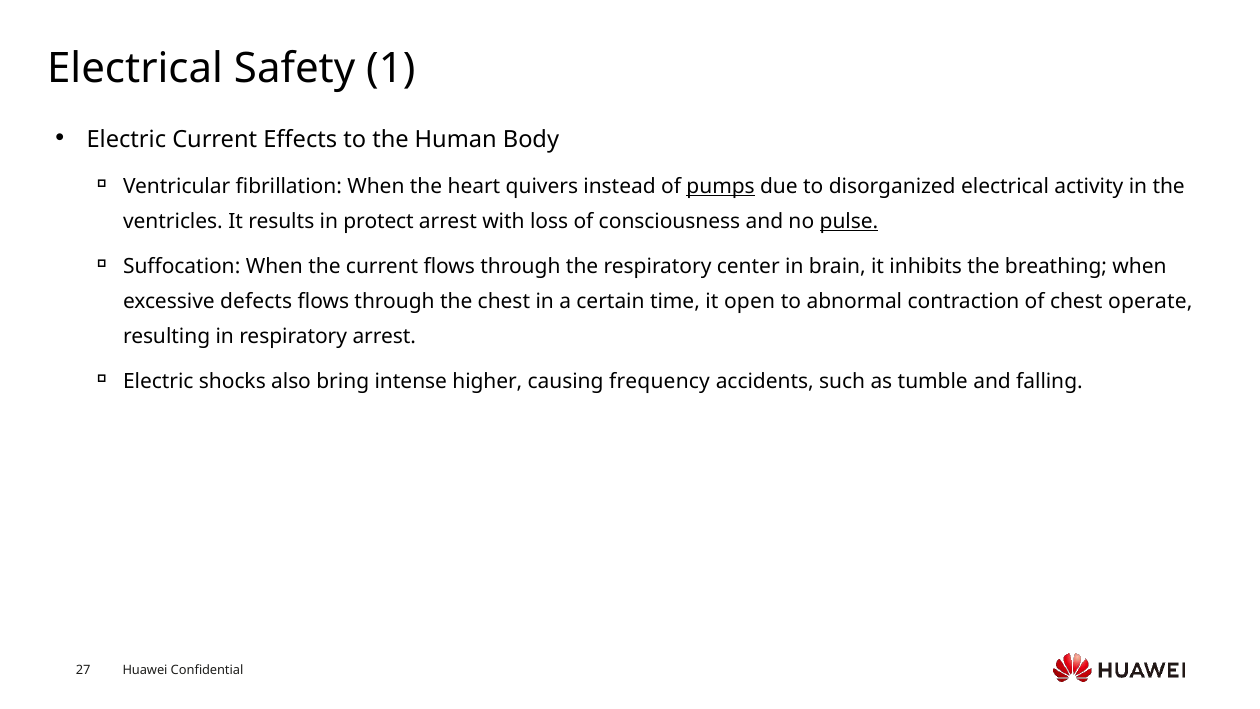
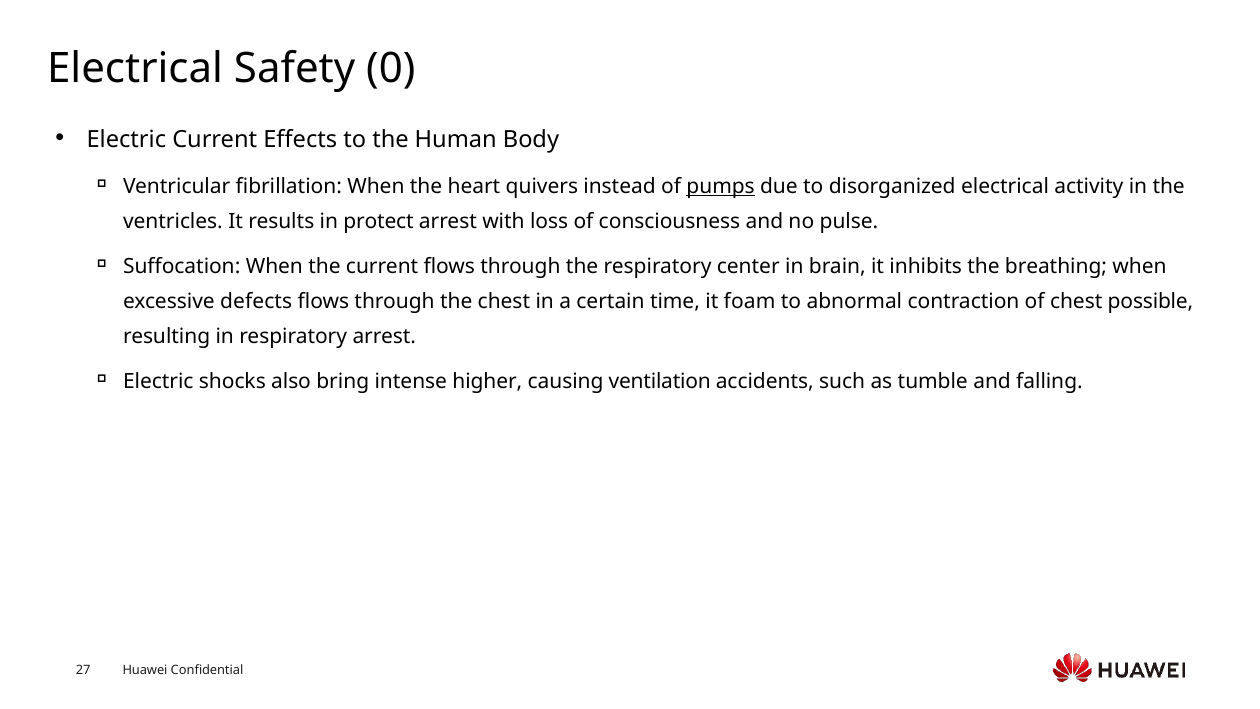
1: 1 -> 0
pulse underline: present -> none
open: open -> foam
operate: operate -> possible
frequency: frequency -> ventilation
